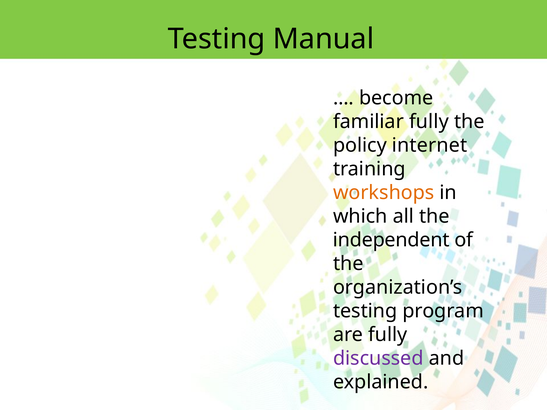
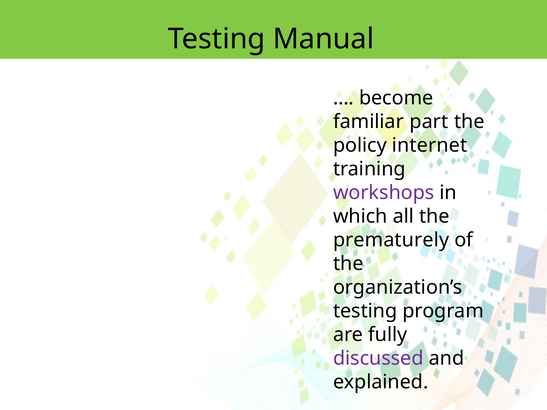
familiar fully: fully -> part
workshops colour: orange -> purple
independent: independent -> prematurely
